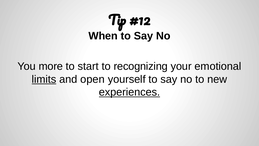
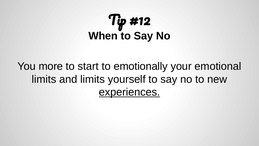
recognizing: recognizing -> emotionally
limits at (44, 79) underline: present -> none
and open: open -> limits
